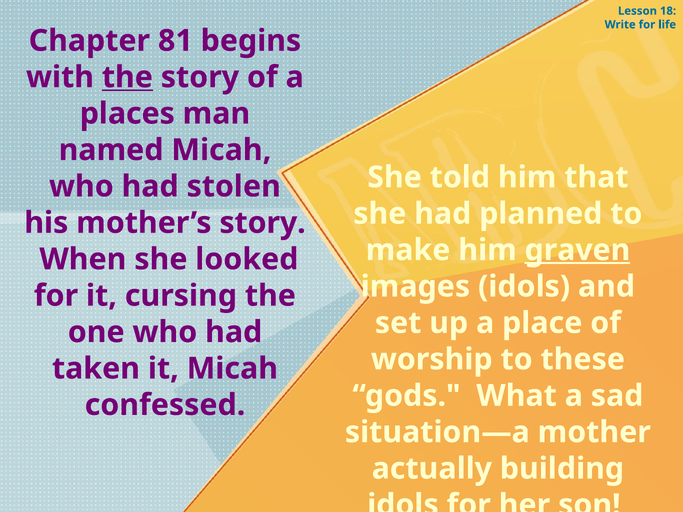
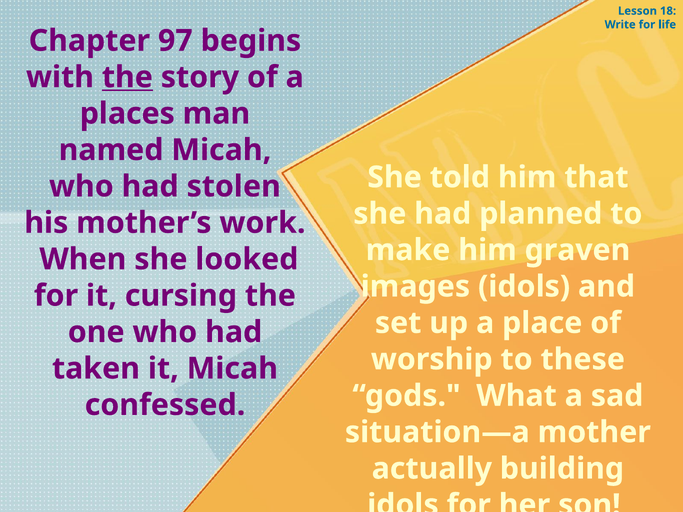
81: 81 -> 97
mother’s story: story -> work
graven underline: present -> none
